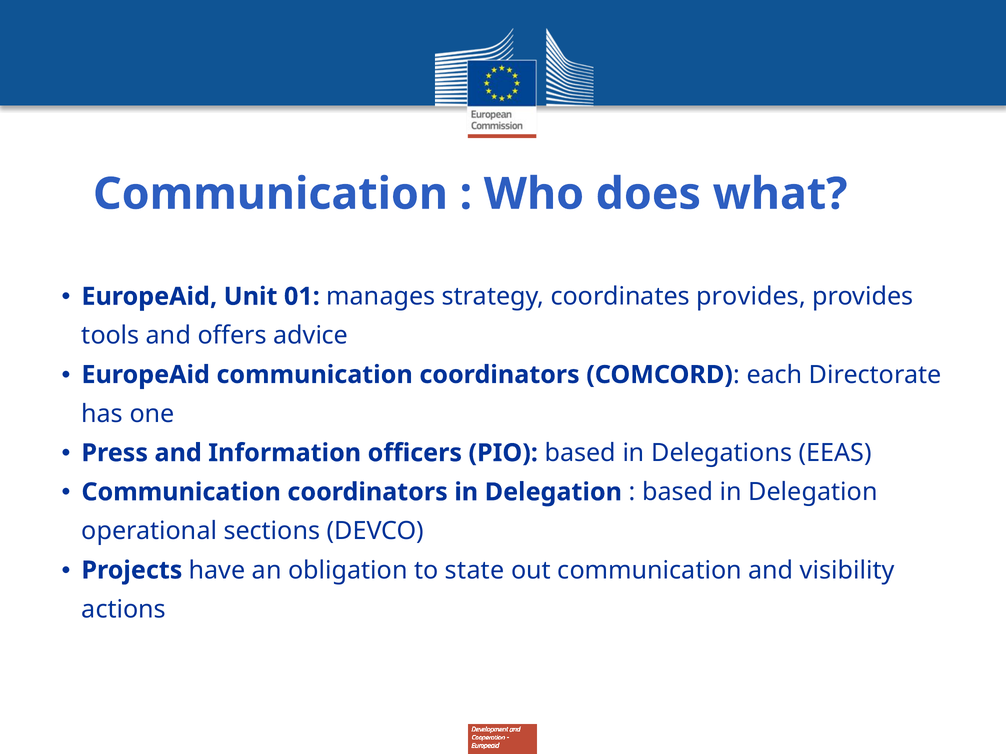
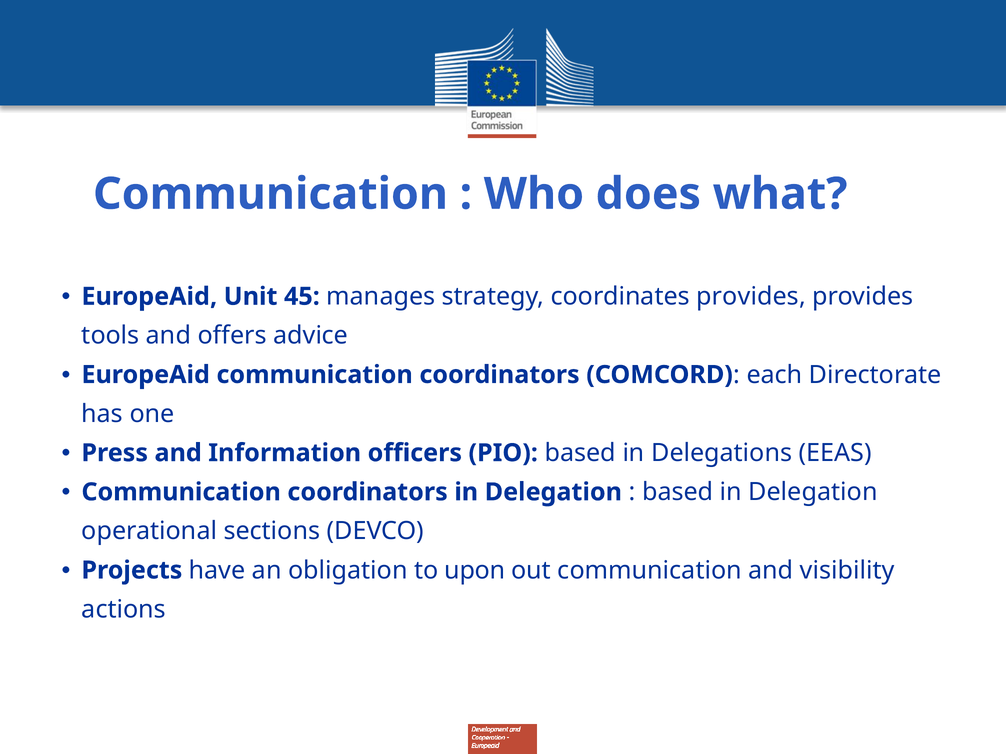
01: 01 -> 45
state: state -> upon
